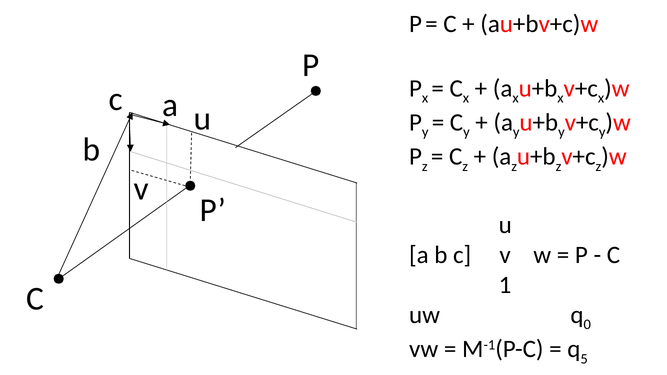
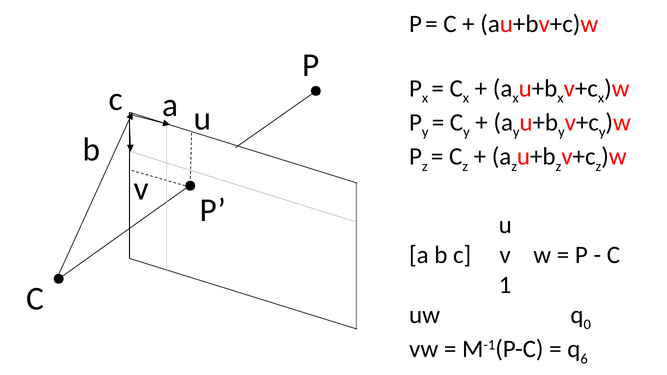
5: 5 -> 6
